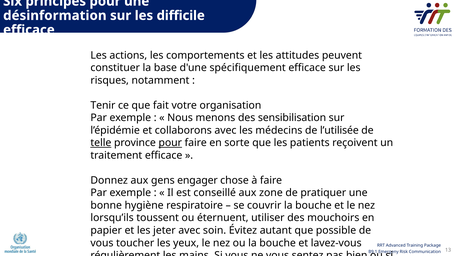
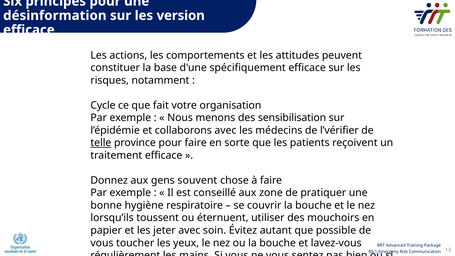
difficile: difficile -> version
Tenir: Tenir -> Cycle
l’utilisée: l’utilisée -> l’vérifier
pour at (170, 143) underline: present -> none
engager: engager -> souvent
